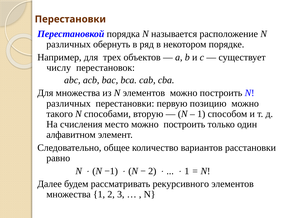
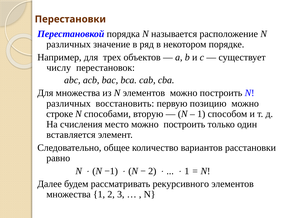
обернуть: обернуть -> значение
различных перестановки: перестановки -> восстановить
такого: такого -> строке
алфавитном: алфавитном -> вставляется
